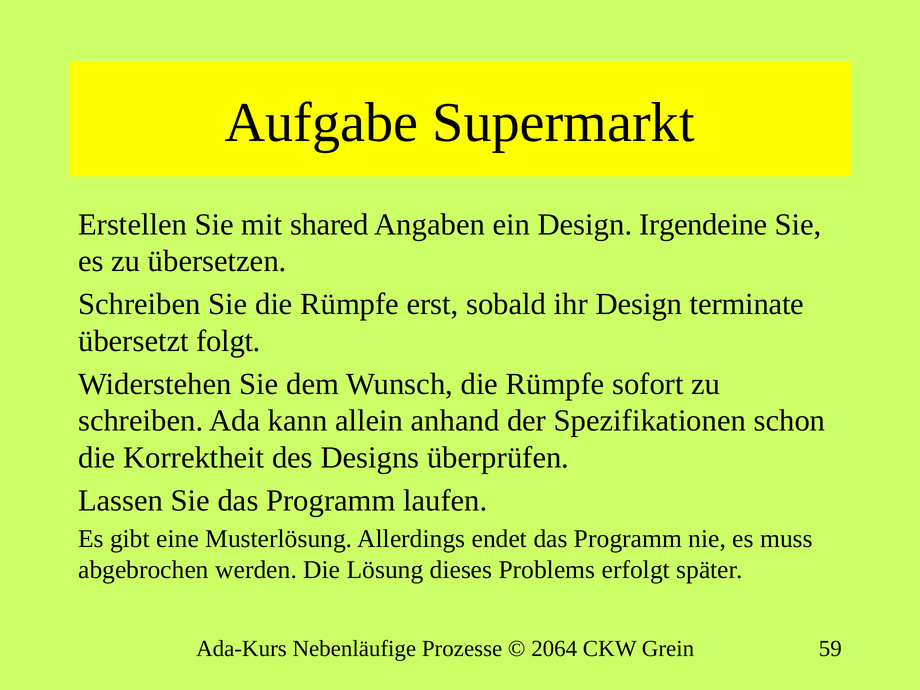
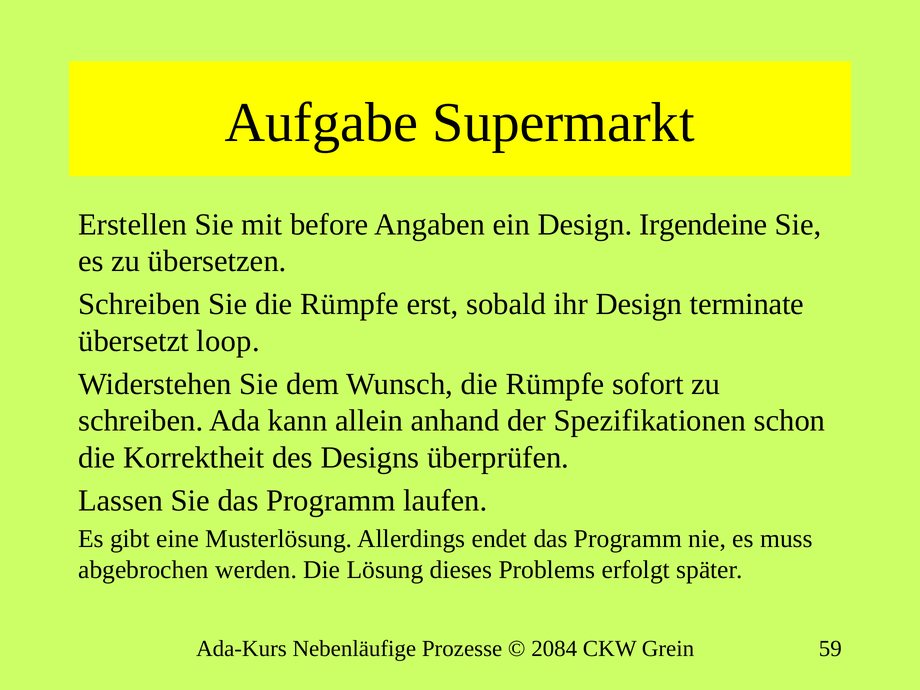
shared: shared -> before
folgt: folgt -> loop
2064: 2064 -> 2084
